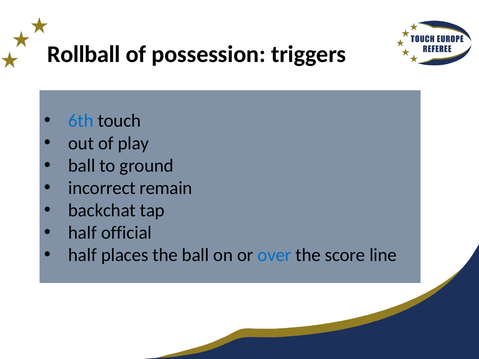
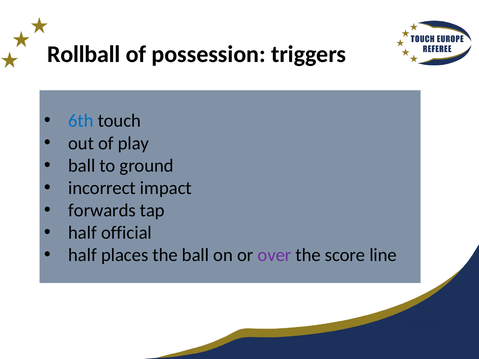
remain: remain -> impact
backchat: backchat -> forwards
over colour: blue -> purple
